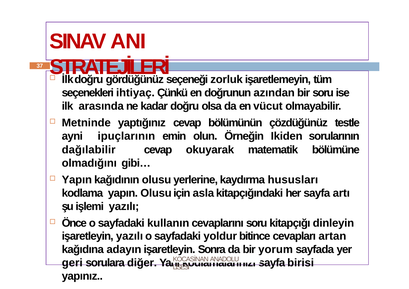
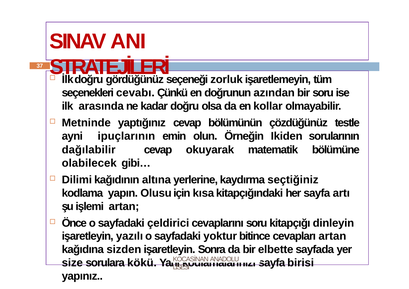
ihtiyaç: ihtiyaç -> cevabı
vücut: vücut -> kollar
olmadığını: olmadığını -> olabilecek
Yapın at (77, 180): Yapın -> Dilimi
kağıdının olusu: olusu -> altına
hususları: hususları -> seçtiğiniz
asla: asla -> kısa
işlemi yazılı: yazılı -> artan
kullanın: kullanın -> çeldirici
yoldur: yoldur -> yoktur
adayın: adayın -> sizden
yorum: yorum -> elbette
geri: geri -> size
diğer: diğer -> kökü
